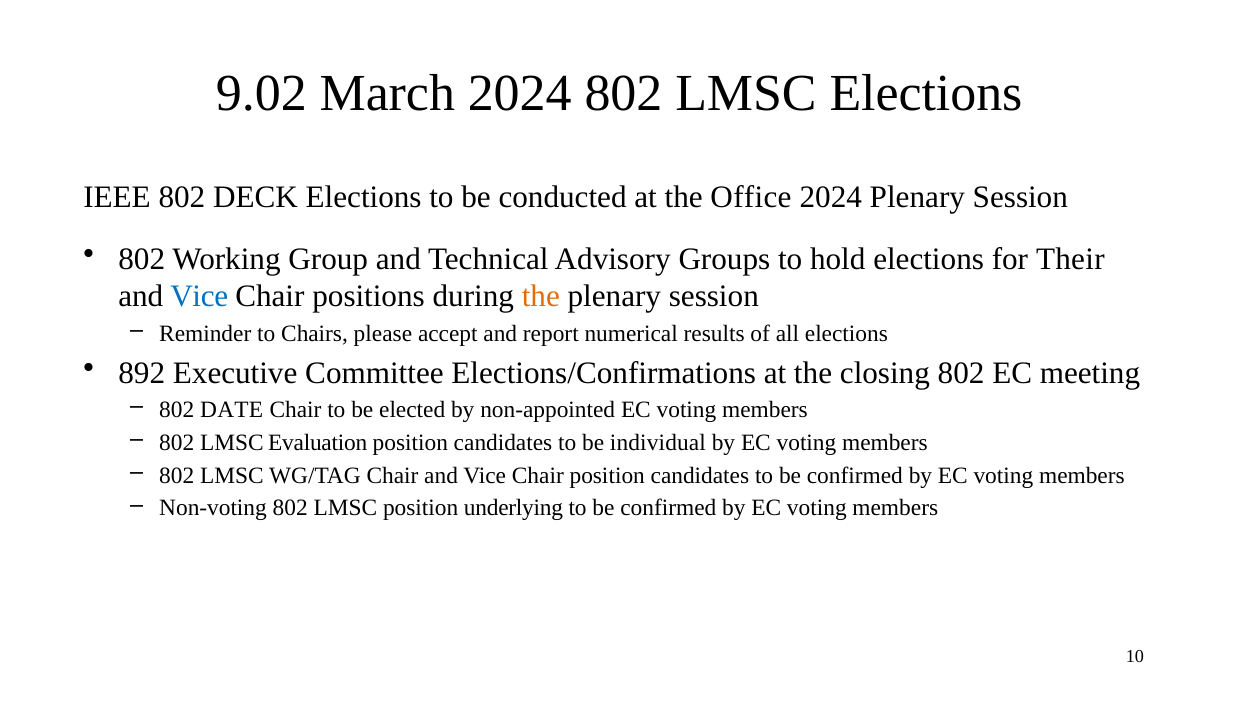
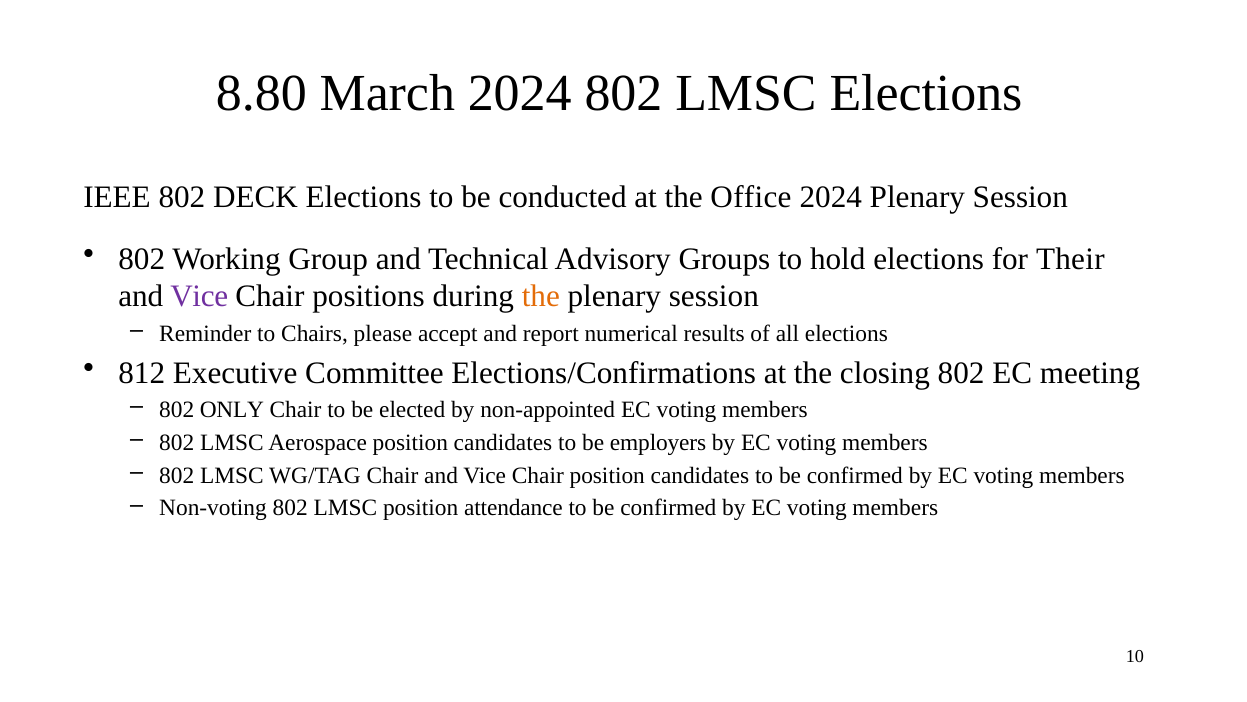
9.02: 9.02 -> 8.80
Vice at (199, 296) colour: blue -> purple
892: 892 -> 812
DATE: DATE -> ONLY
Evaluation: Evaluation -> Aerospace
individual: individual -> employers
underlying: underlying -> attendance
